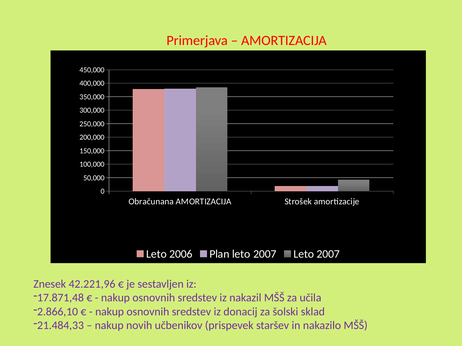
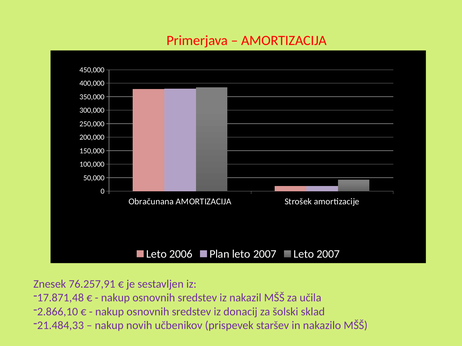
42.221,96: 42.221,96 -> 76.257,91
